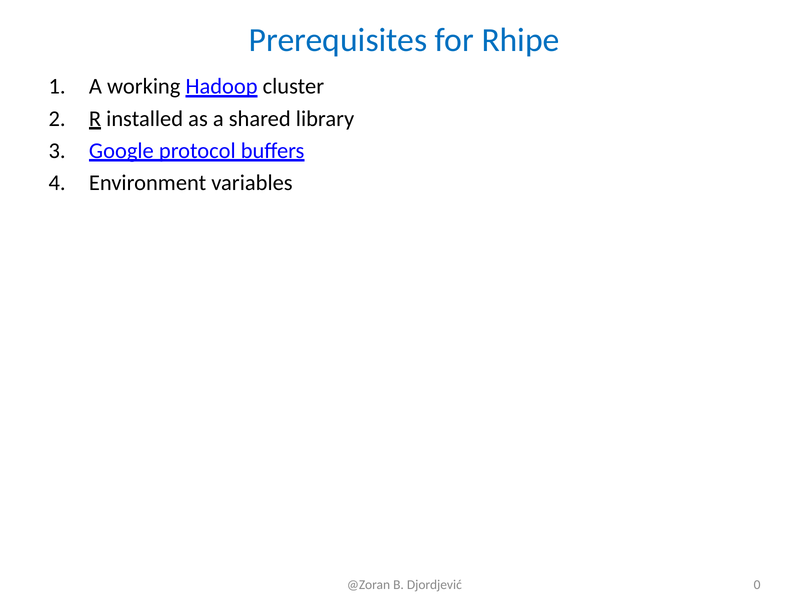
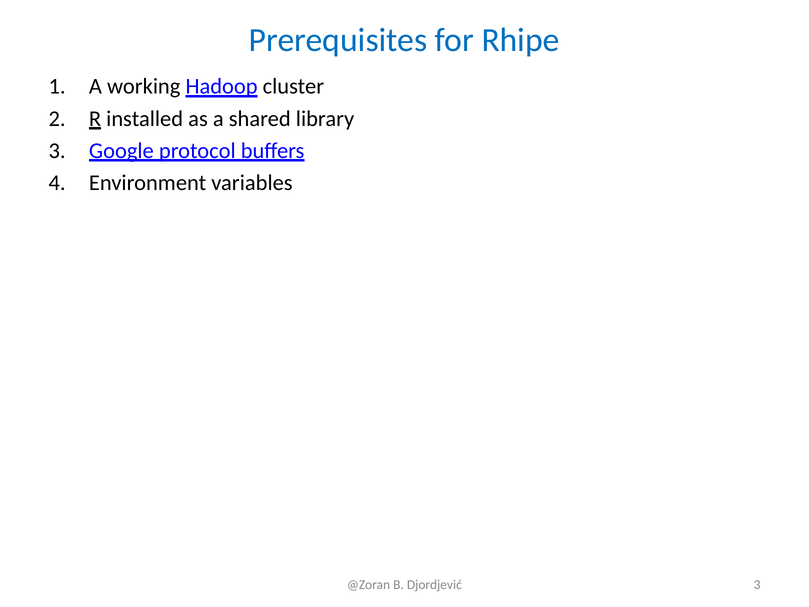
Djordjević 0: 0 -> 3
